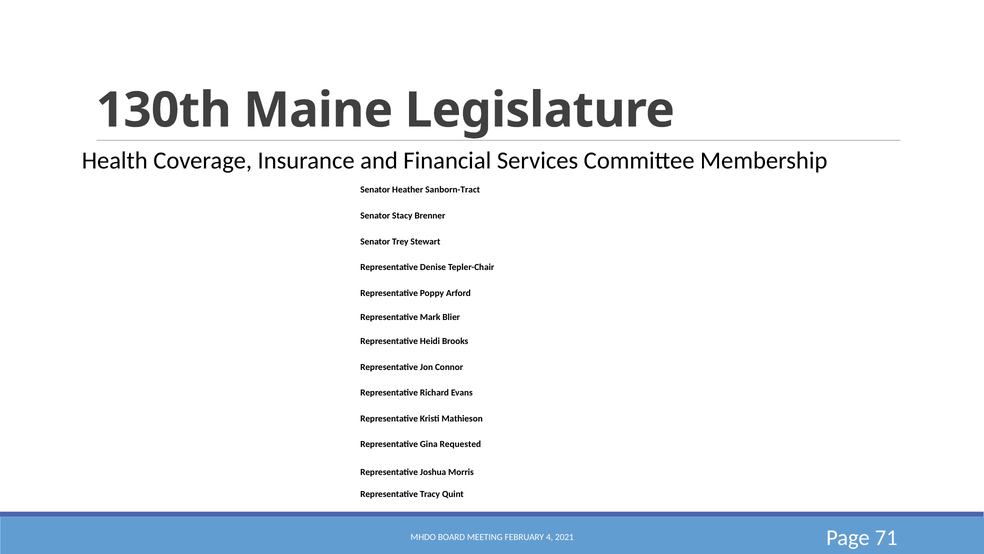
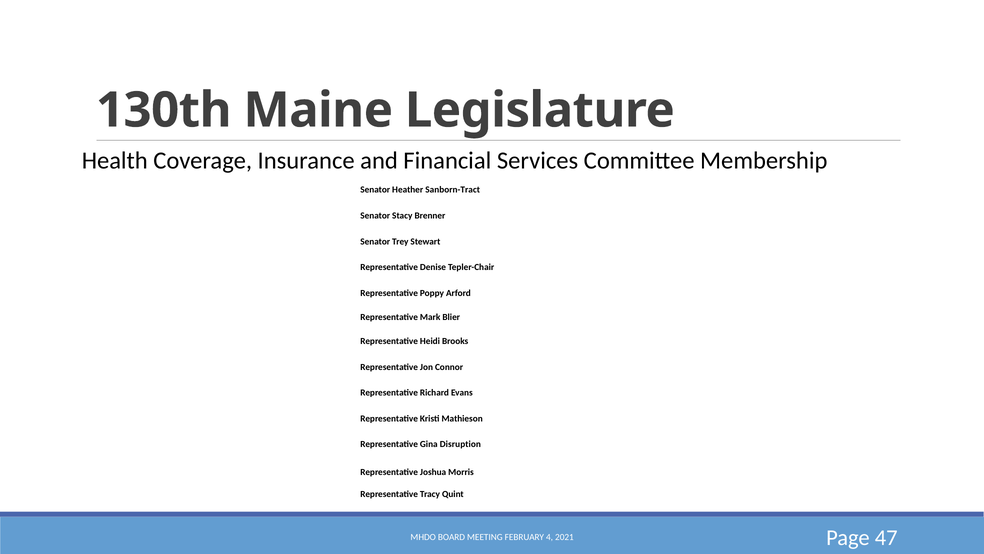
Requested: Requested -> Disruption
71: 71 -> 47
